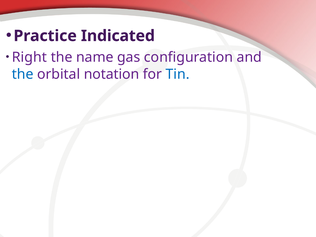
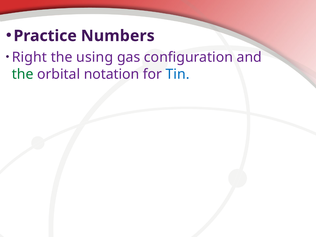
Indicated: Indicated -> Numbers
name: name -> using
the at (23, 74) colour: blue -> green
